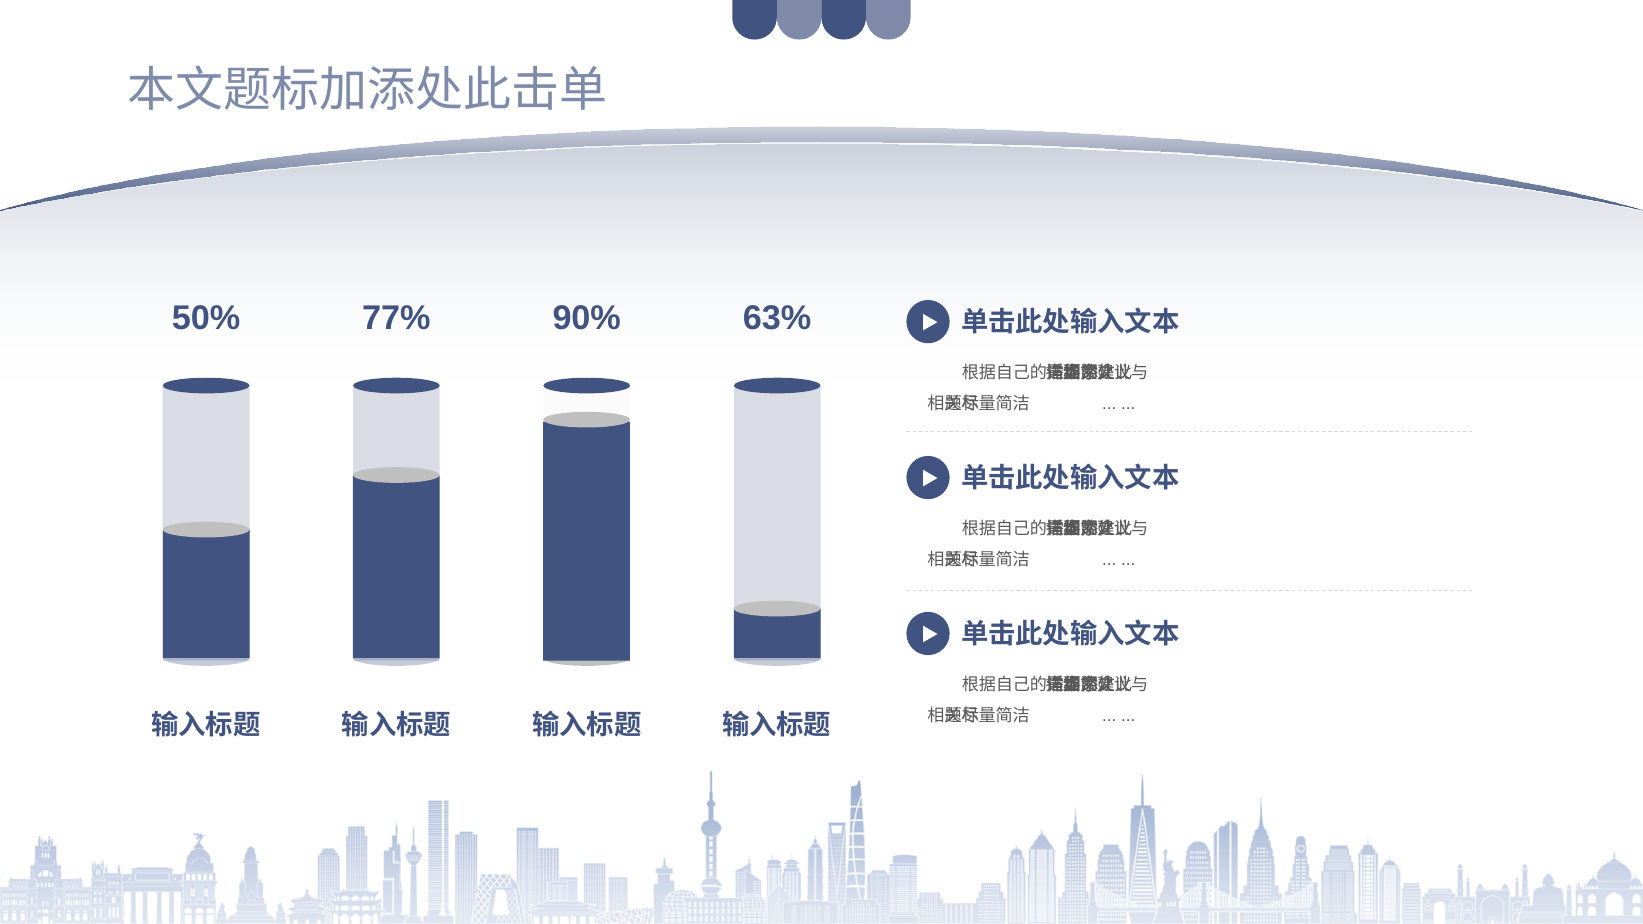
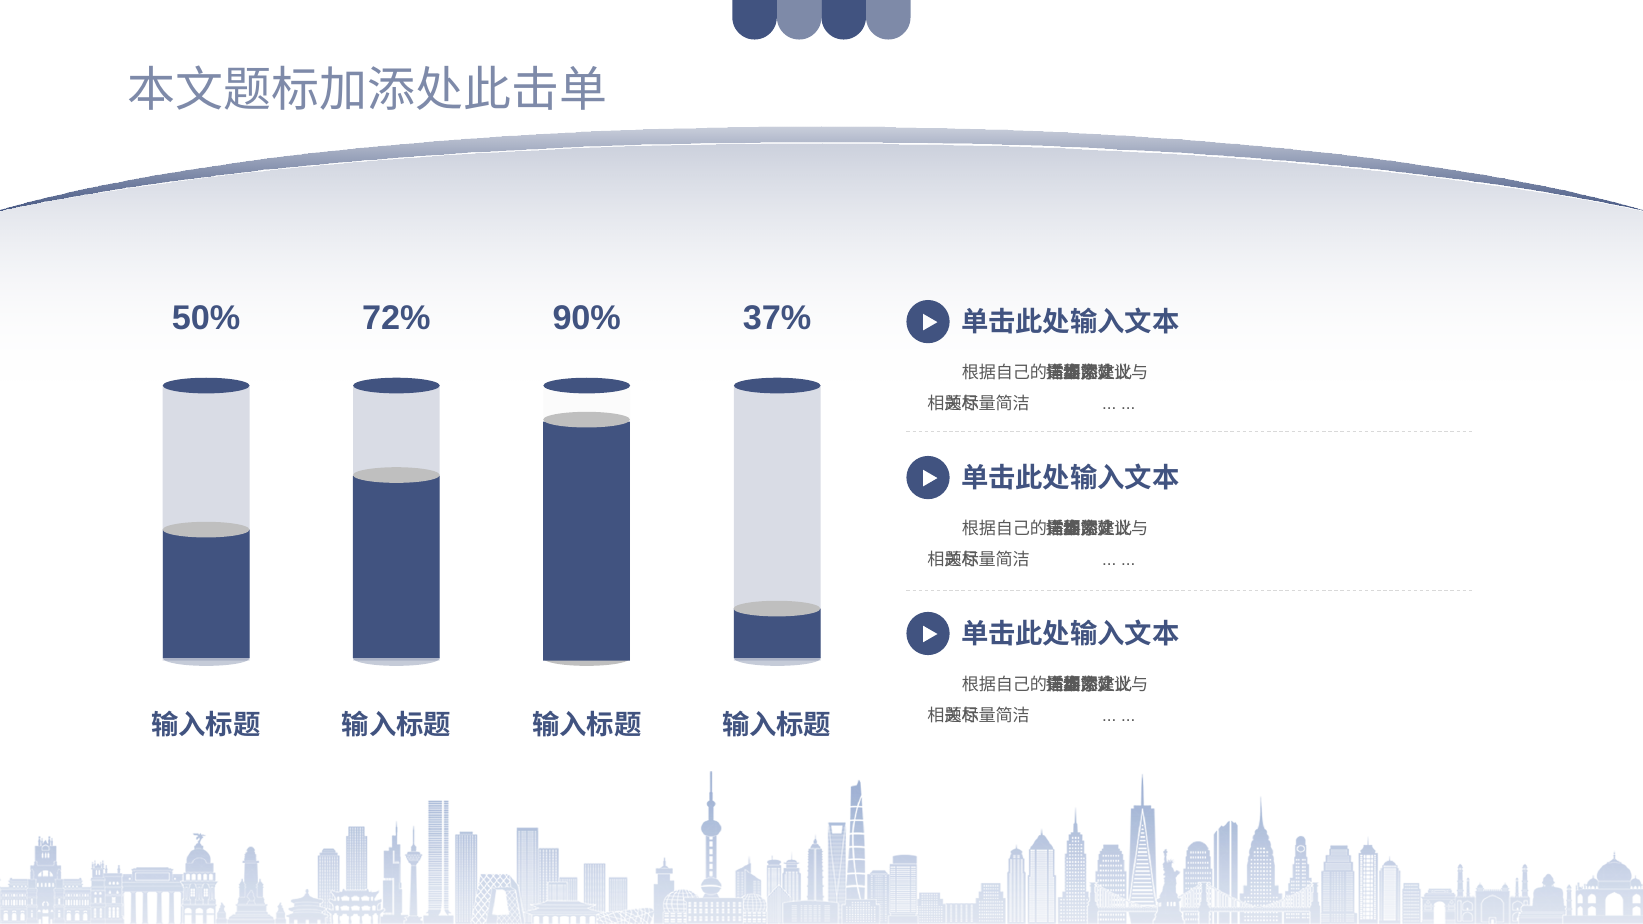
77%: 77% -> 72%
63%: 63% -> 37%
